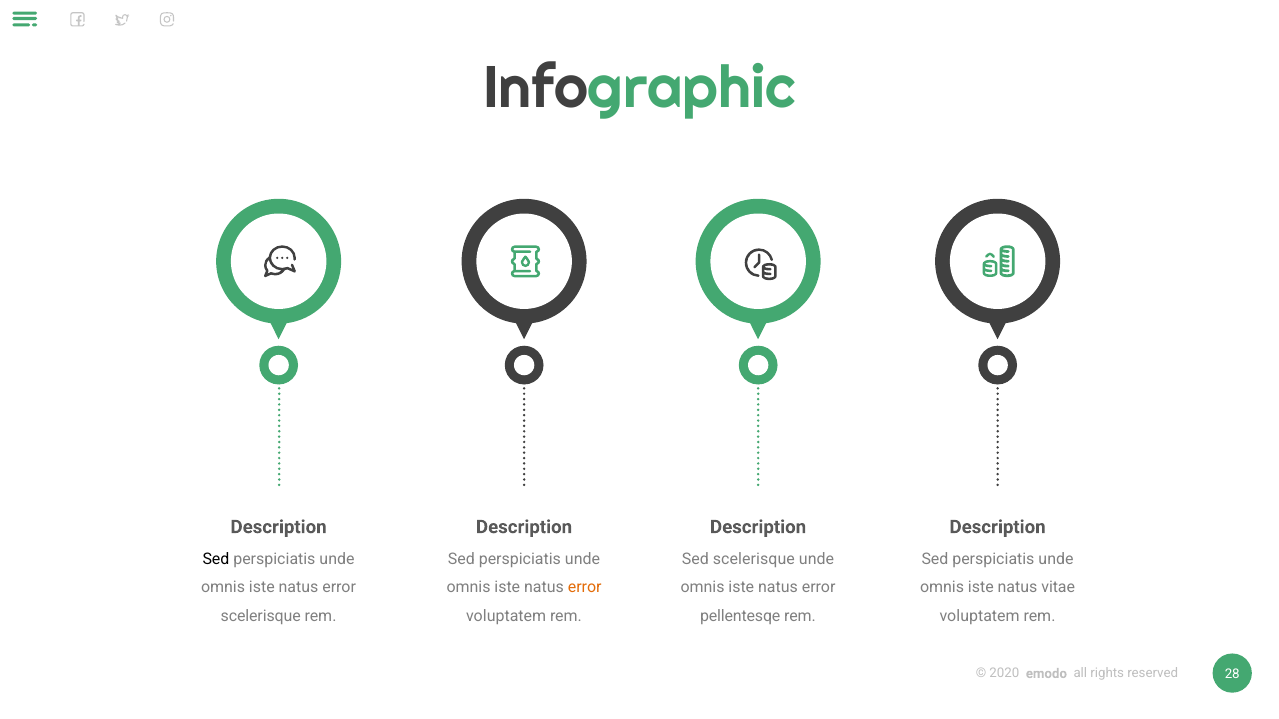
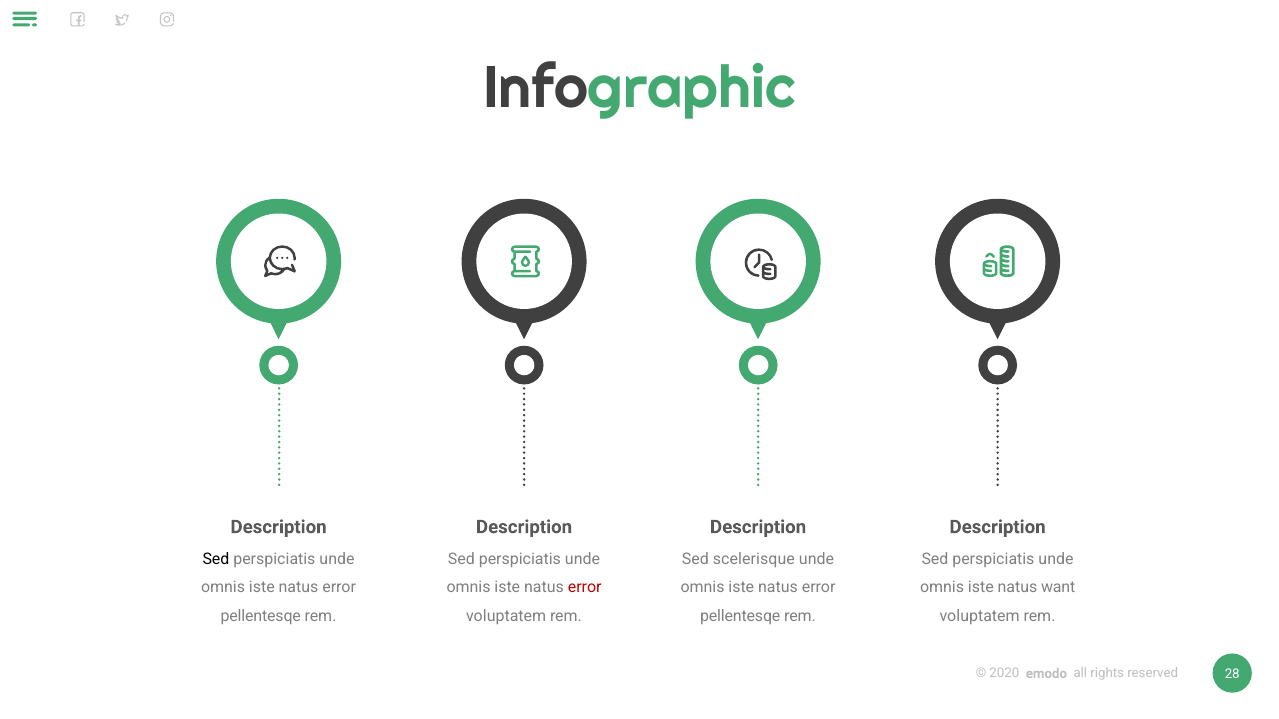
error at (585, 588) colour: orange -> red
vitae: vitae -> want
scelerisque at (261, 617): scelerisque -> pellentesqe
